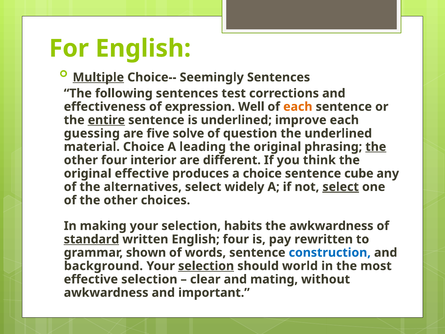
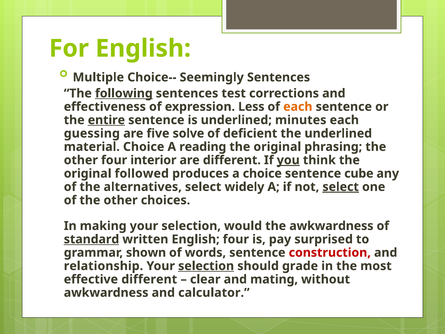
Multiple underline: present -> none
following underline: none -> present
Well: Well -> Less
improve: improve -> minutes
question: question -> deficient
leading: leading -> reading
the at (376, 147) underline: present -> none
you underline: none -> present
original effective: effective -> followed
habits: habits -> would
rewritten: rewritten -> surprised
construction colour: blue -> red
background: background -> relationship
world: world -> grade
effective selection: selection -> different
important: important -> calculator
